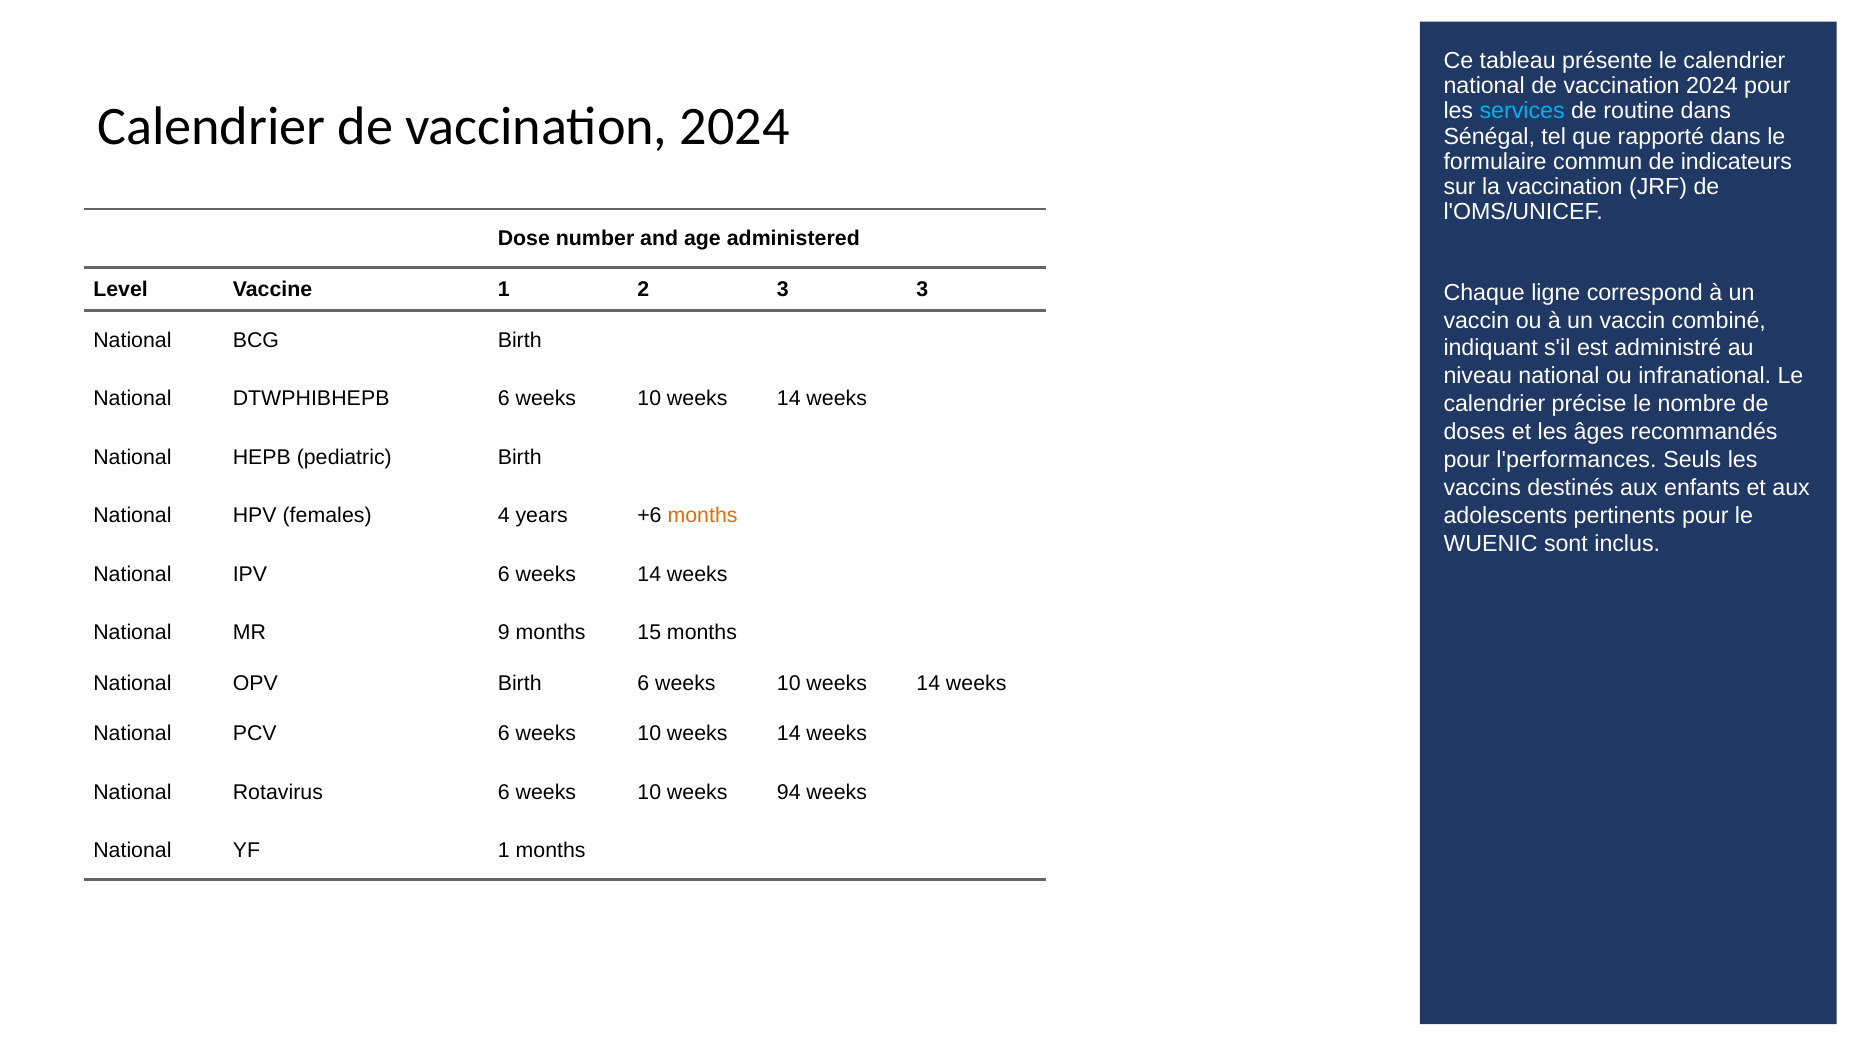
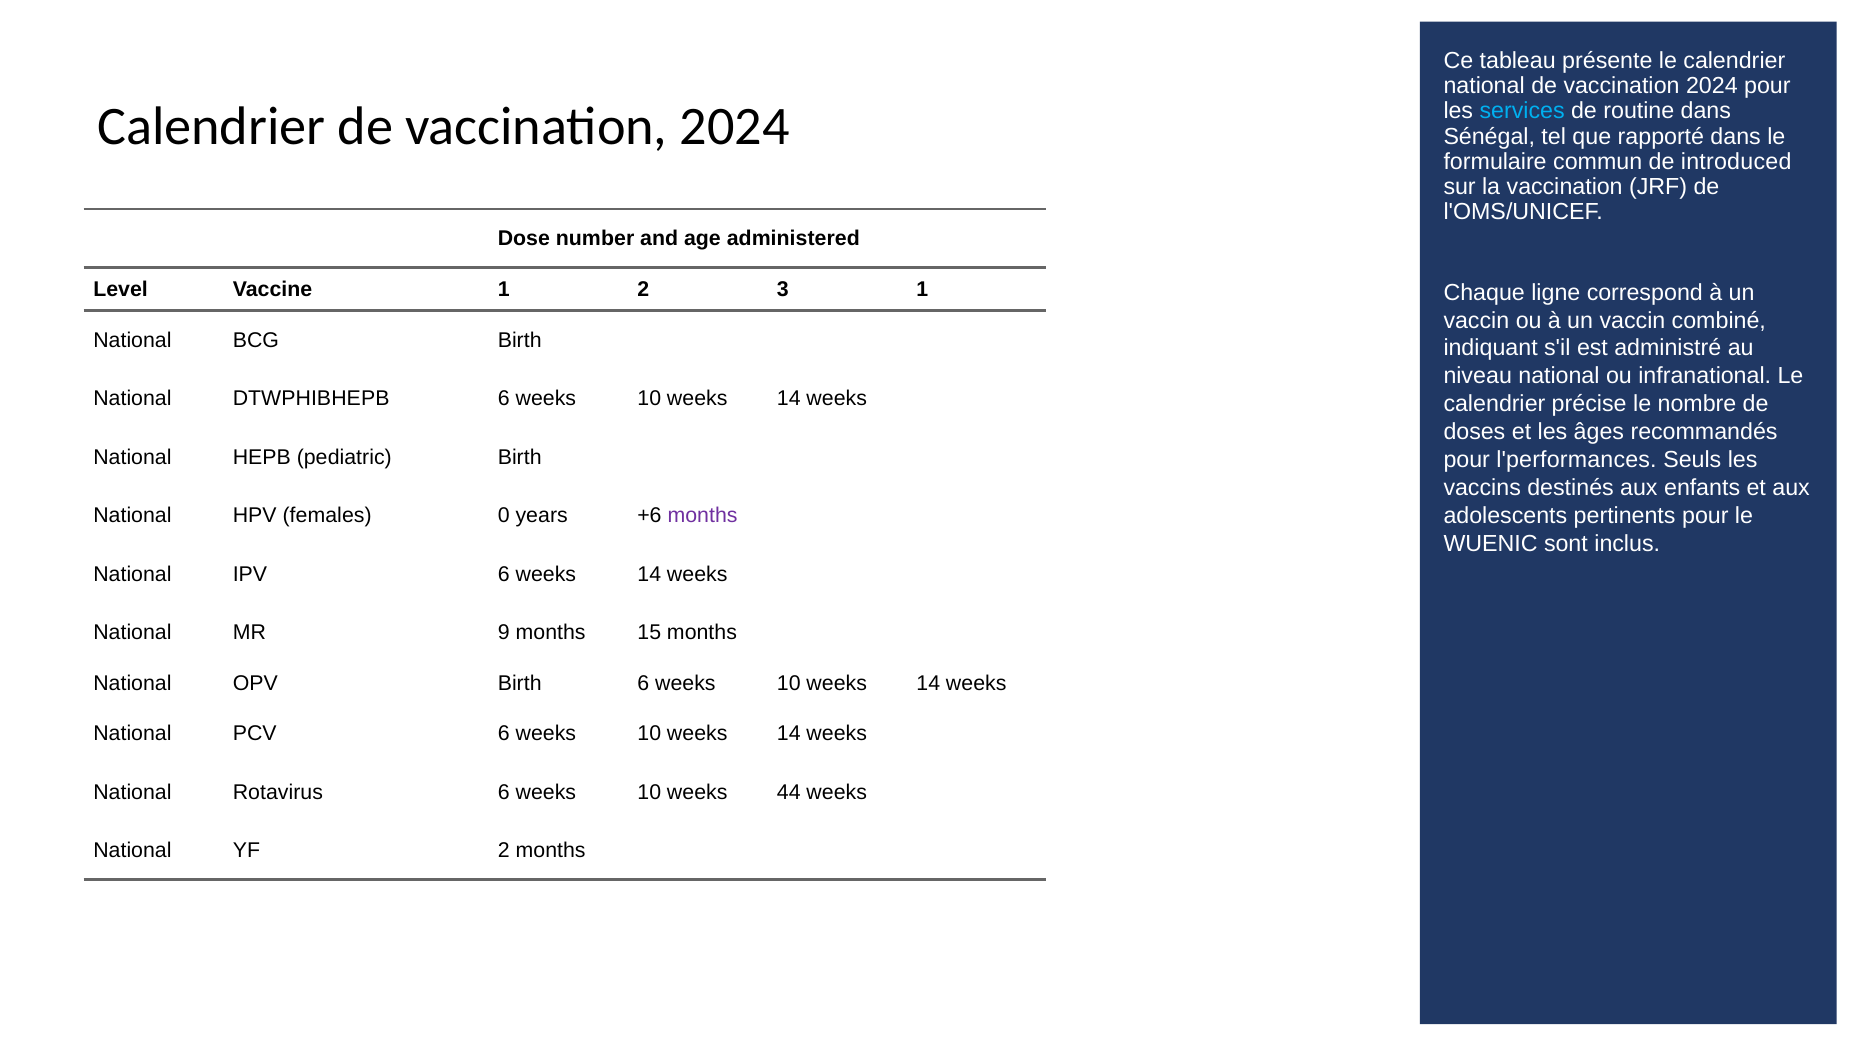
indicateurs: indicateurs -> introduced
3 3: 3 -> 1
4: 4 -> 0
months at (703, 516) colour: orange -> purple
94: 94 -> 44
YF 1: 1 -> 2
